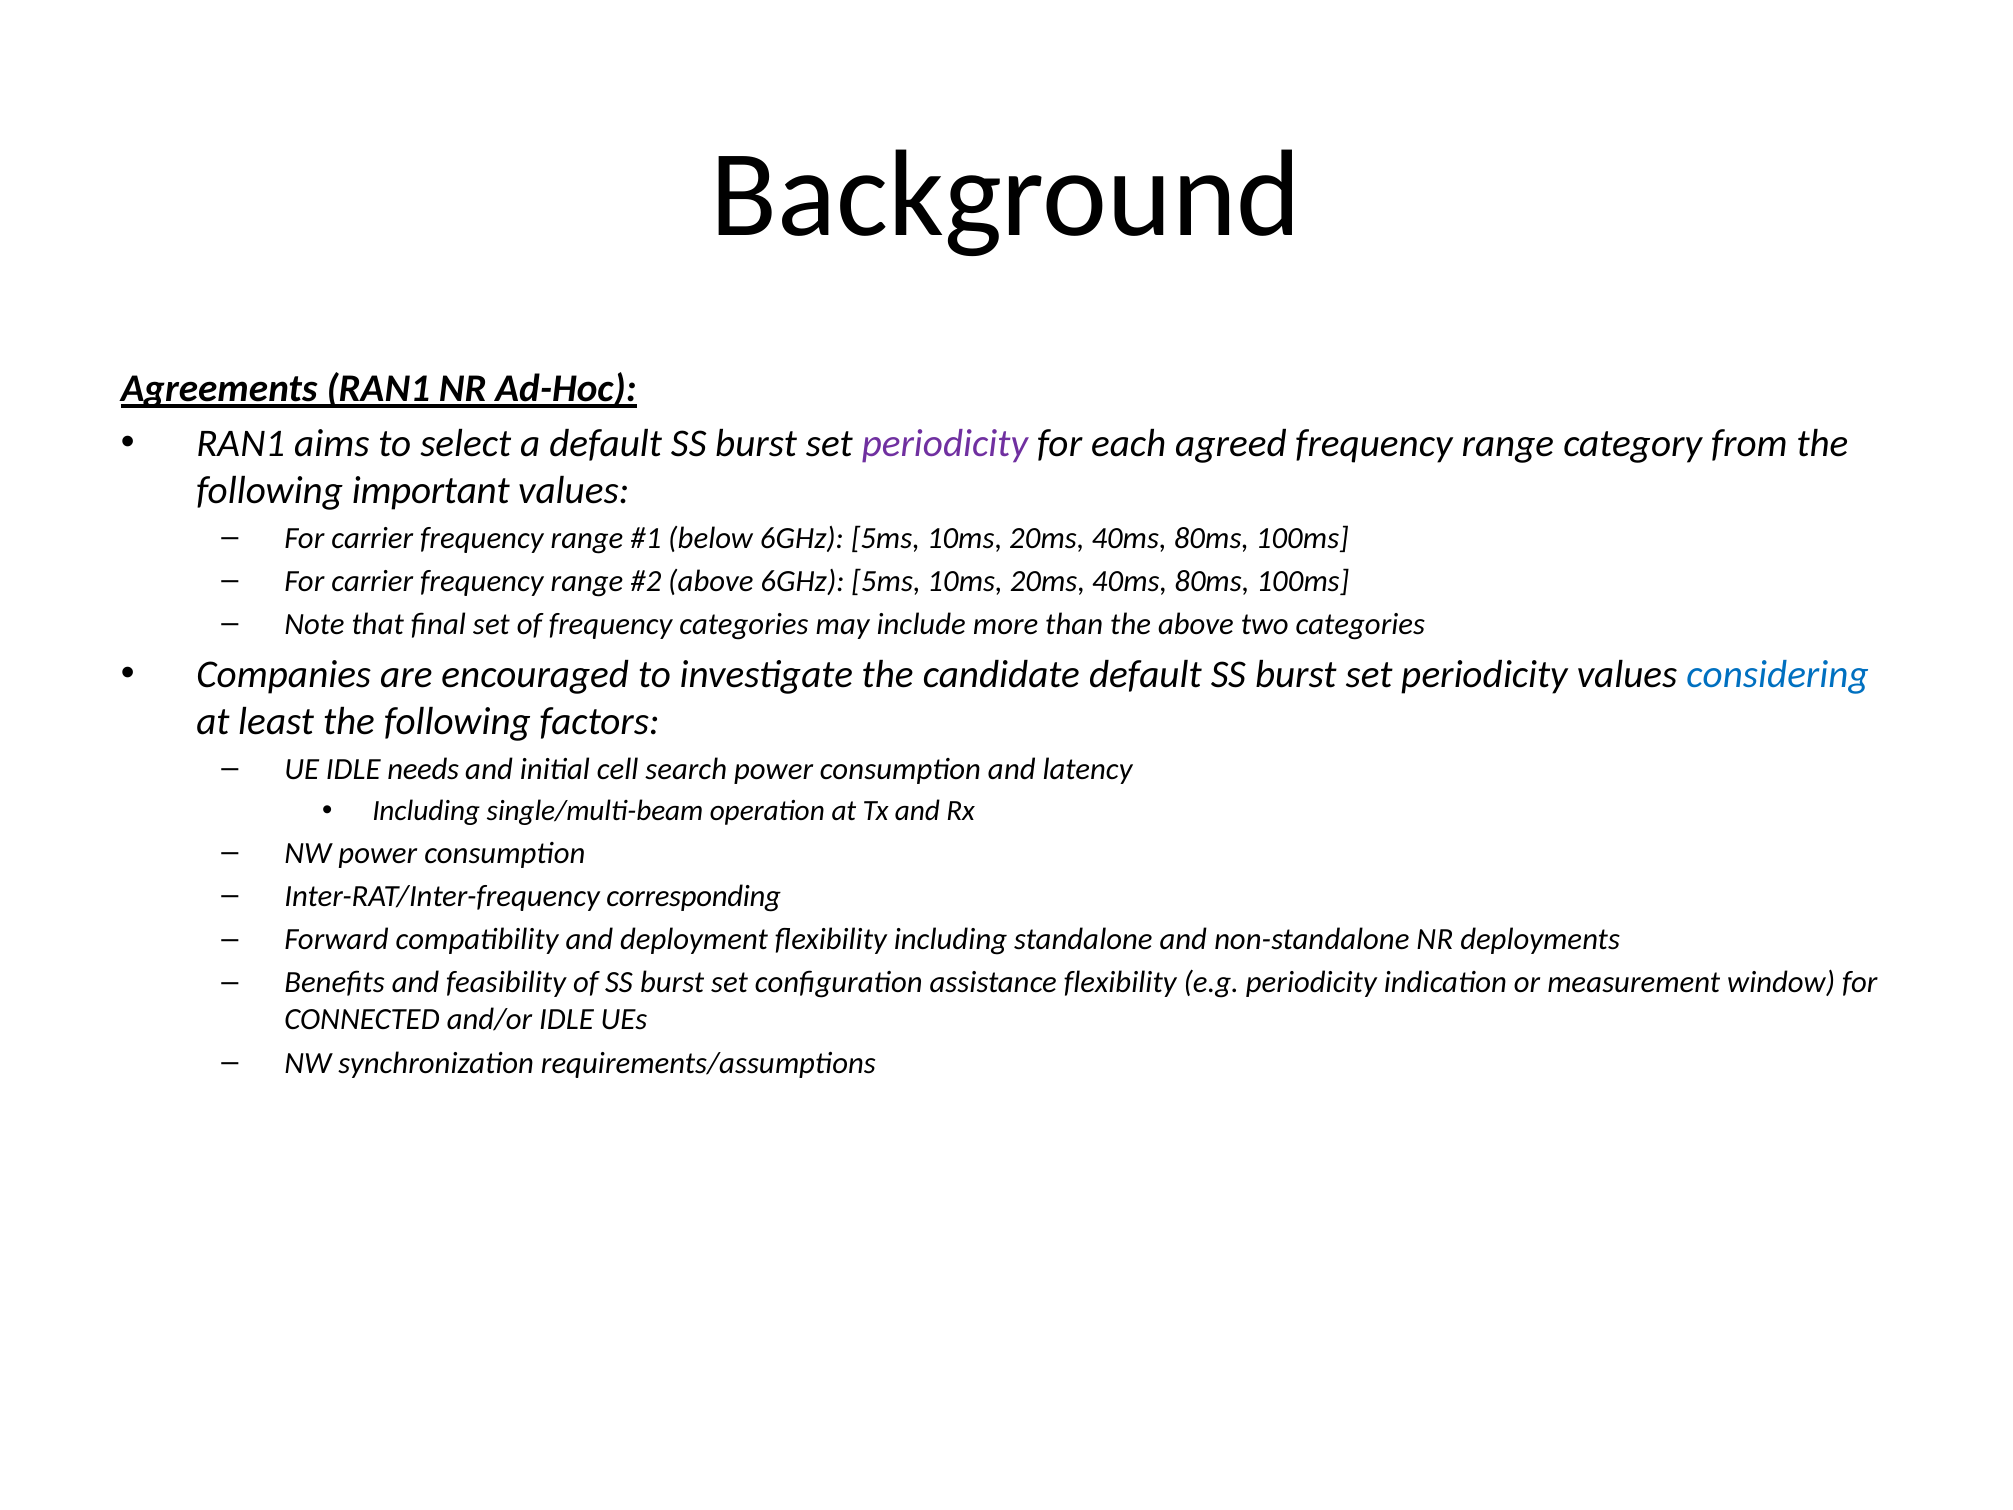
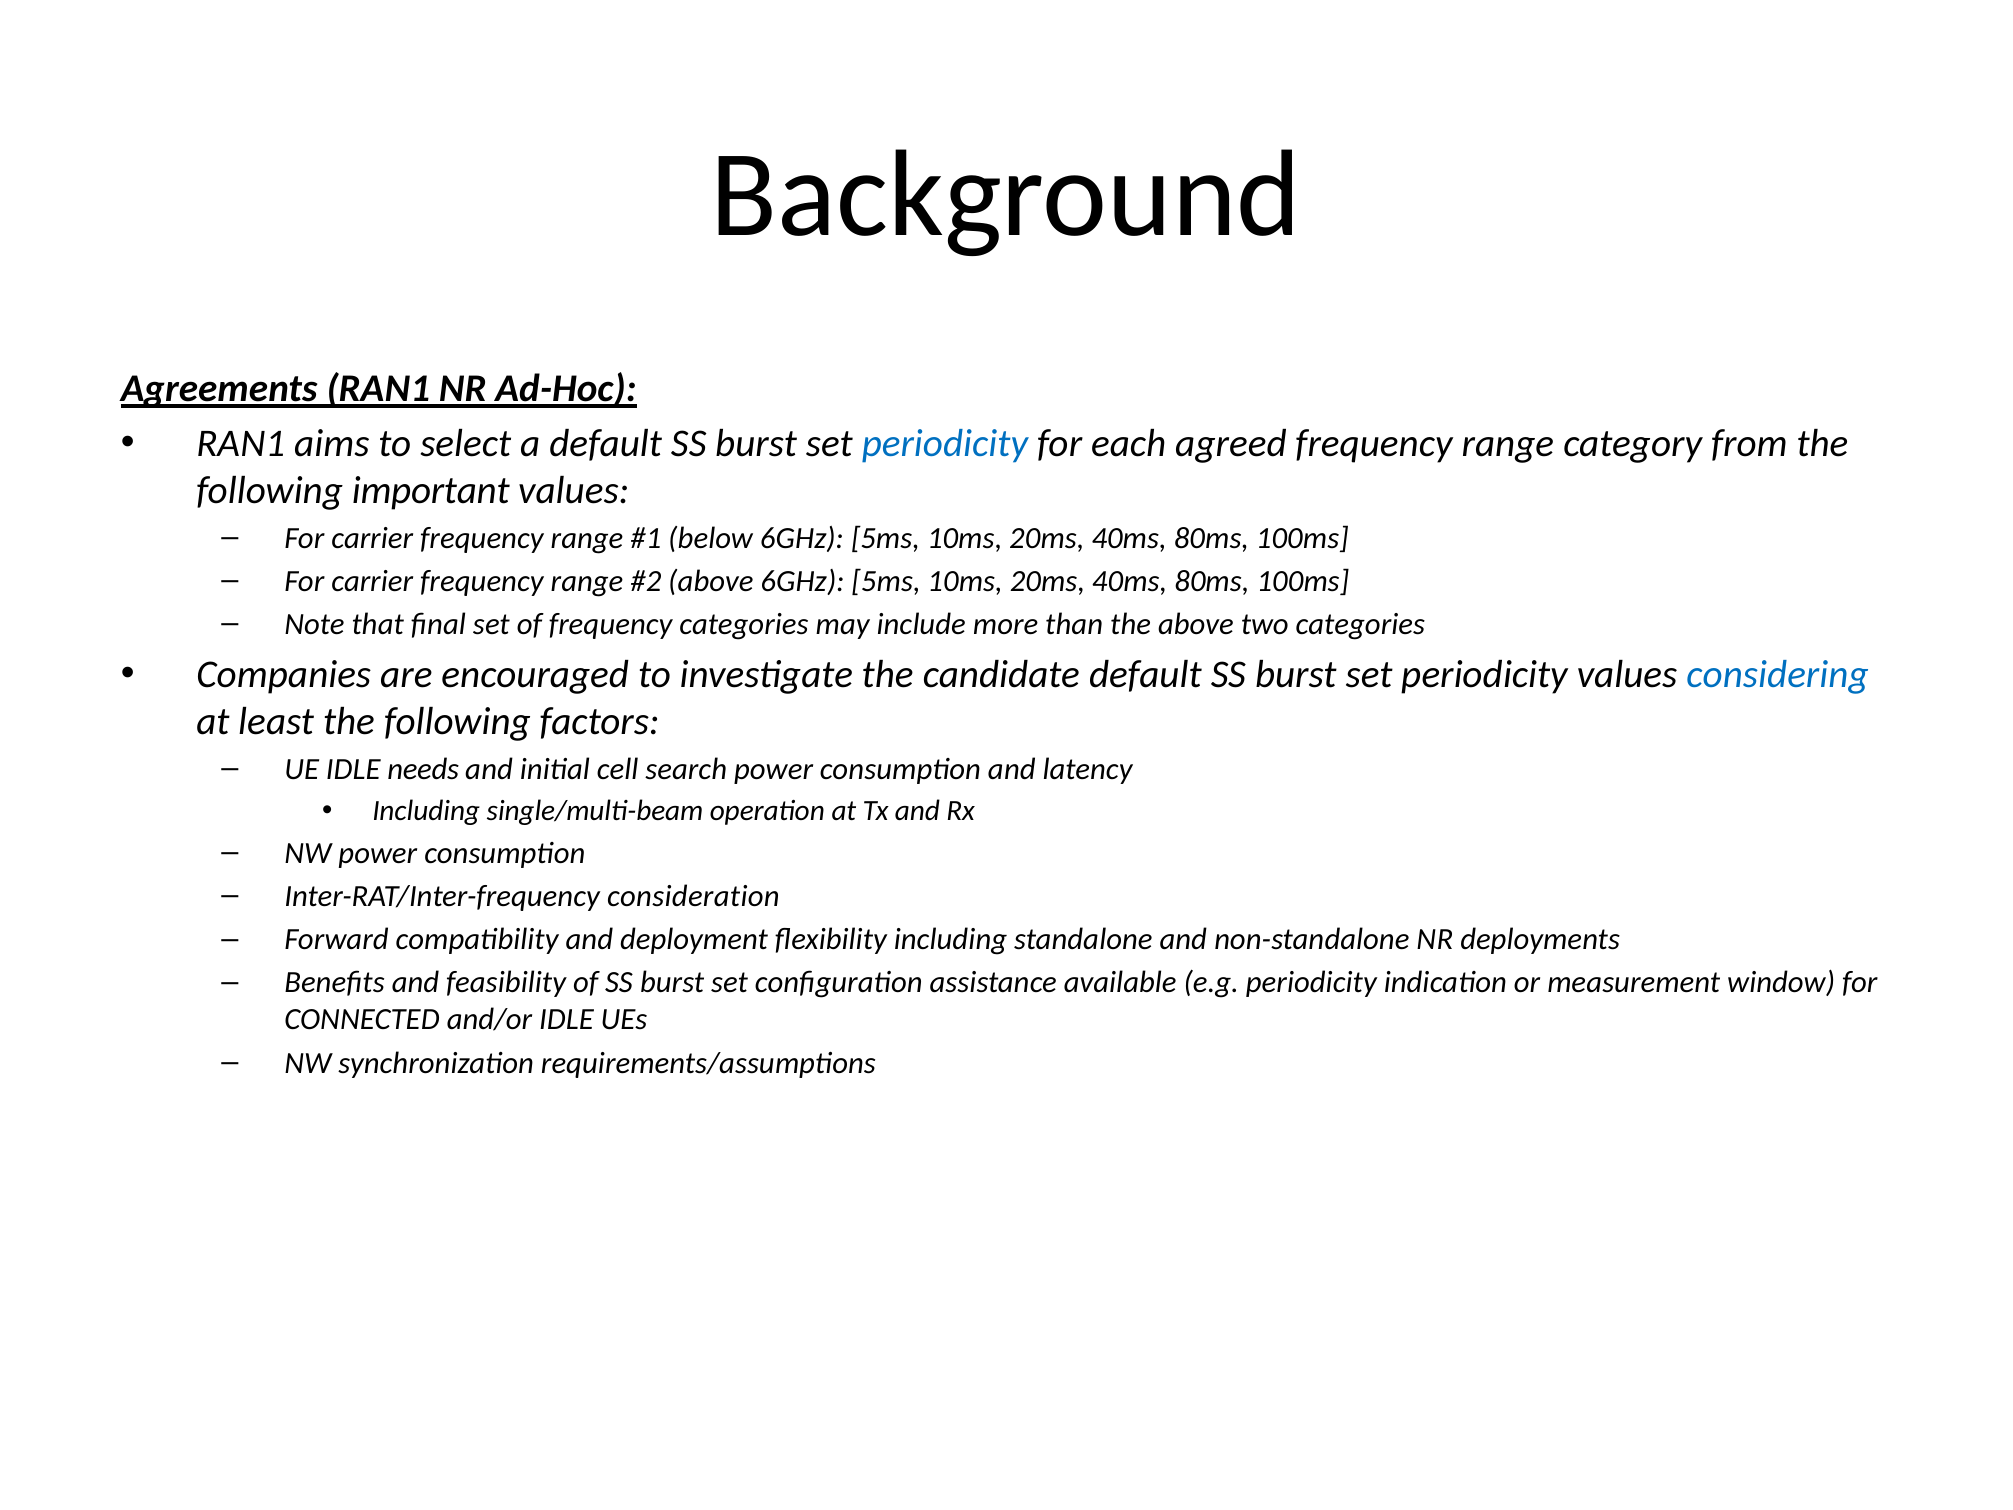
periodicity at (945, 443) colour: purple -> blue
corresponding: corresponding -> consideration
assistance flexibility: flexibility -> available
